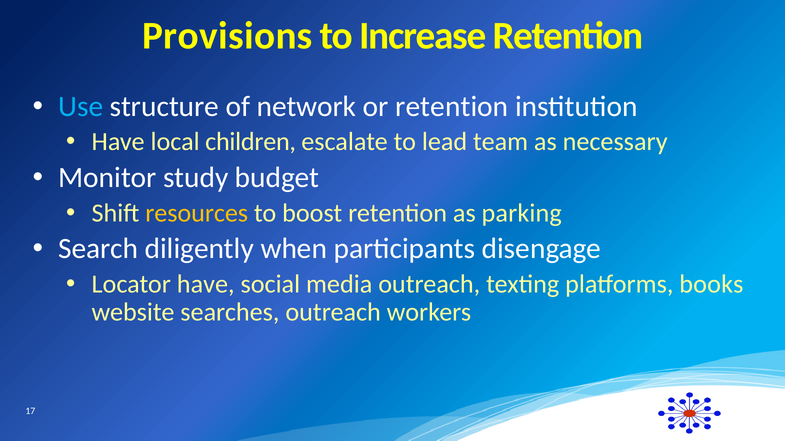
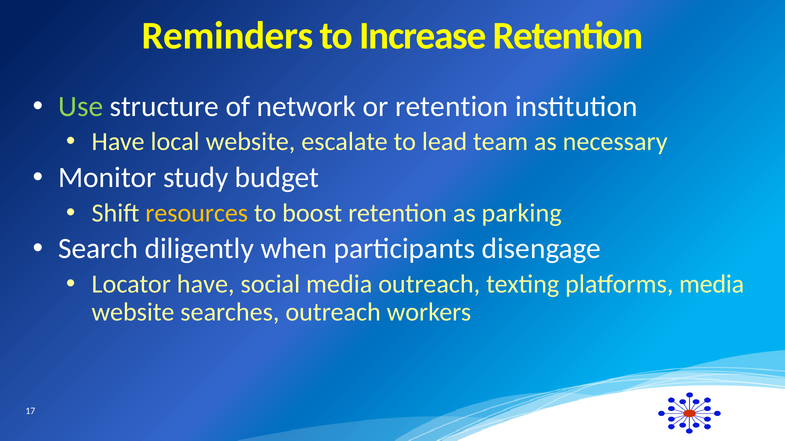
Provisions: Provisions -> Reminders
Use colour: light blue -> light green
local children: children -> website
platforms books: books -> media
